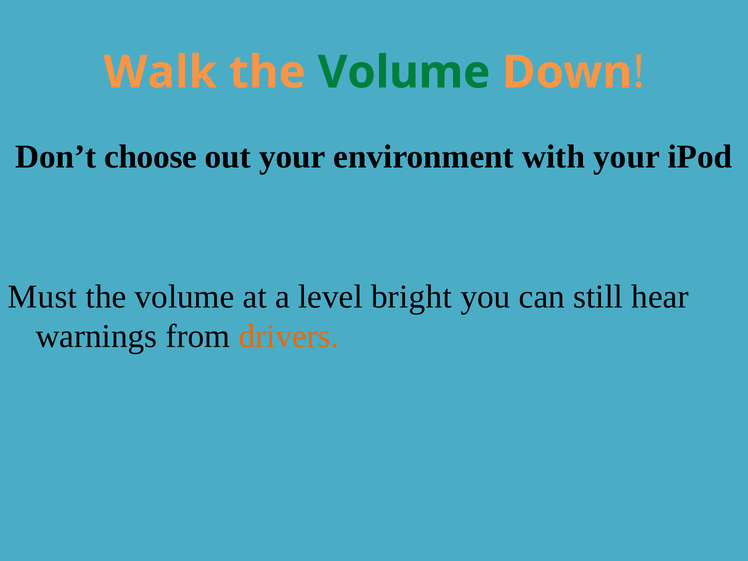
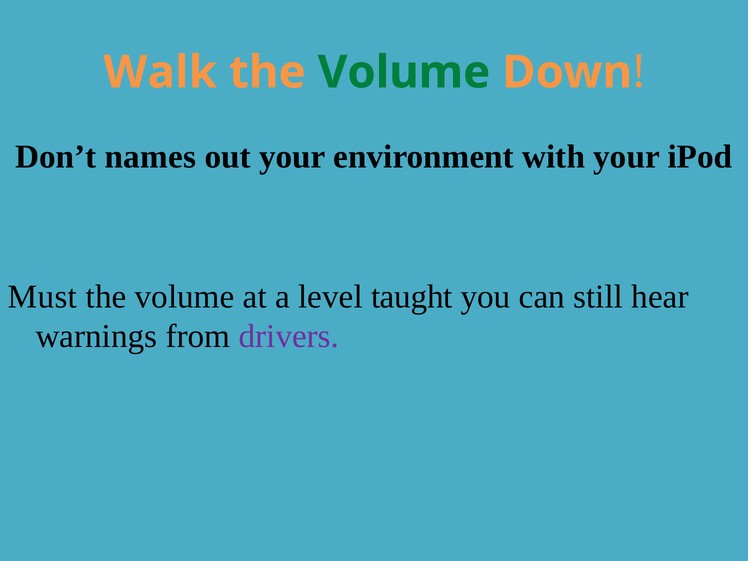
choose: choose -> names
bright: bright -> taught
drivers colour: orange -> purple
